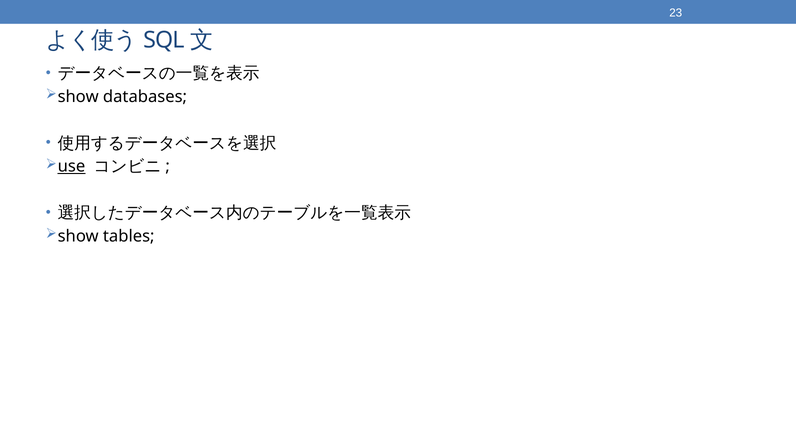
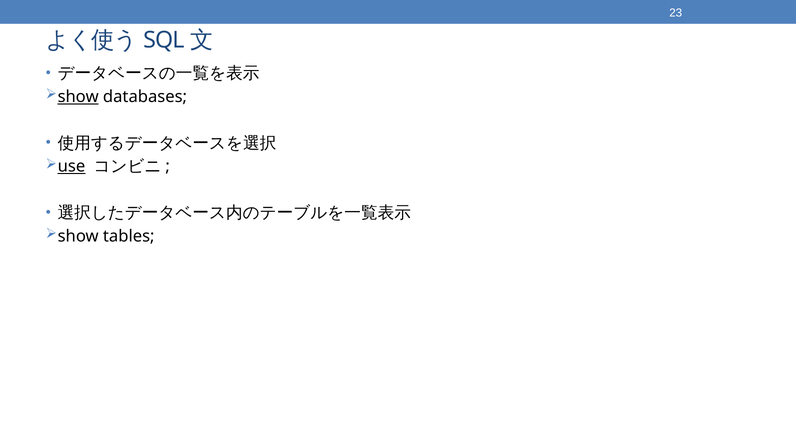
show at (78, 97) underline: none -> present
